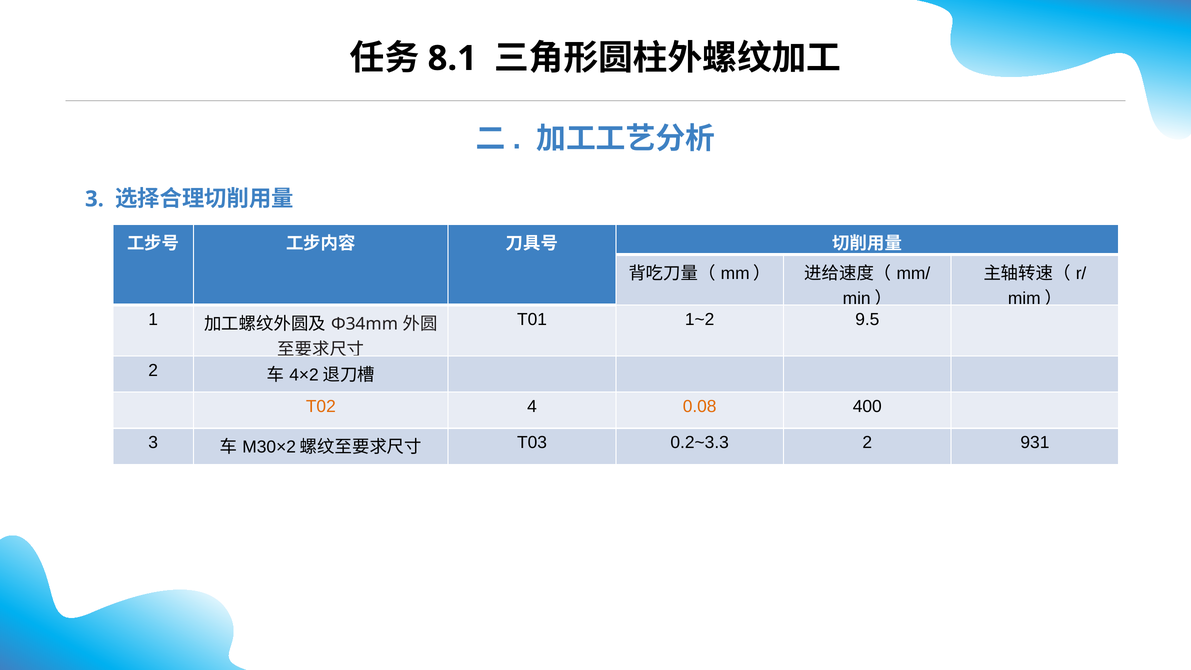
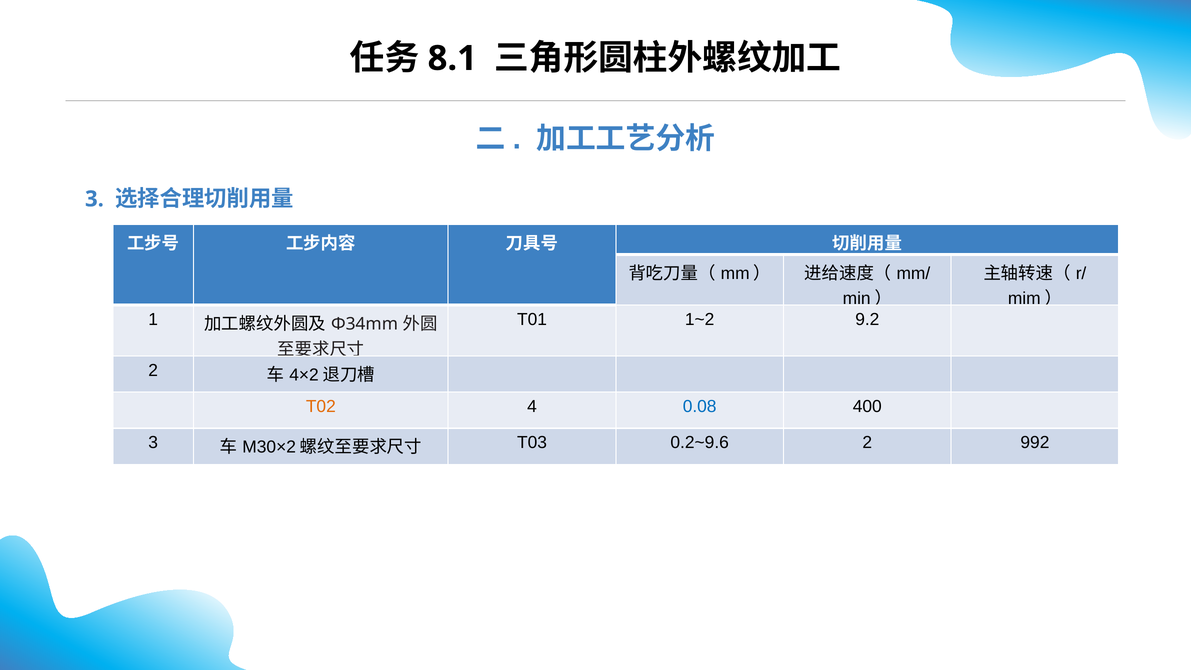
9.5: 9.5 -> 9.2
0.08 colour: orange -> blue
0.2~3.3: 0.2~3.3 -> 0.2~9.6
931: 931 -> 992
